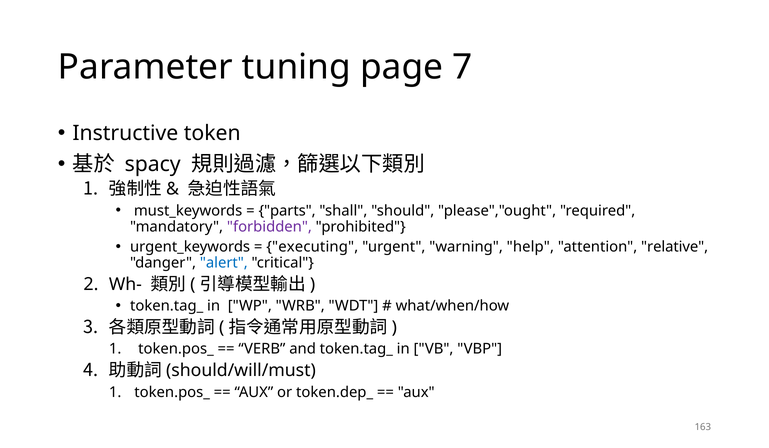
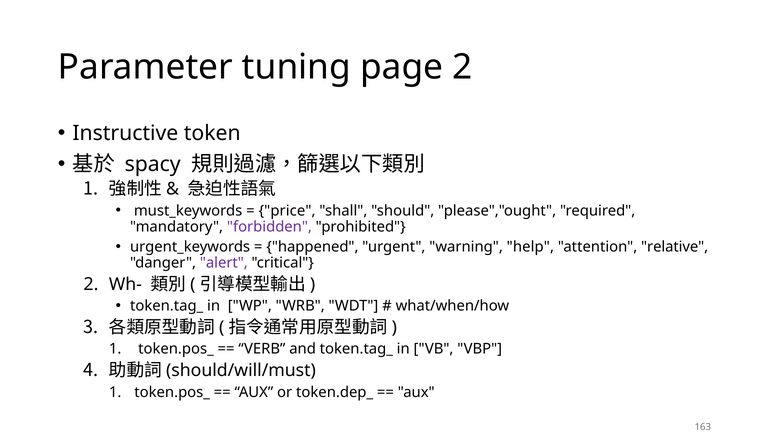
page 7: 7 -> 2
parts: parts -> price
executing: executing -> happened
alert colour: blue -> purple
